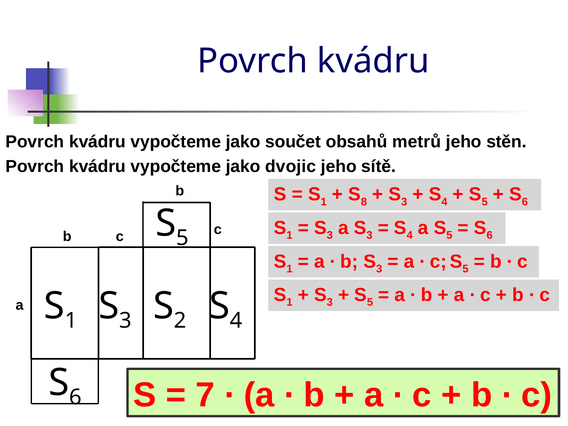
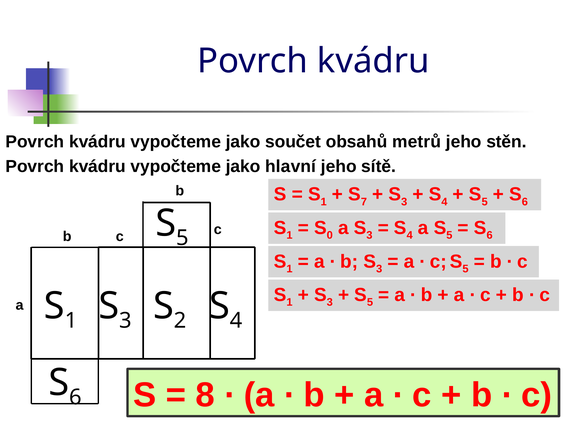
dvojic: dvojic -> hlavní
8: 8 -> 7
3 at (330, 235): 3 -> 0
7: 7 -> 8
